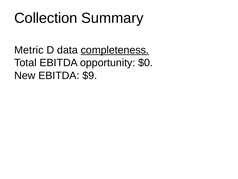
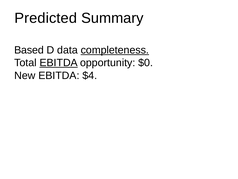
Collection: Collection -> Predicted
Metric: Metric -> Based
EBITDA at (59, 63) underline: none -> present
$9: $9 -> $4
